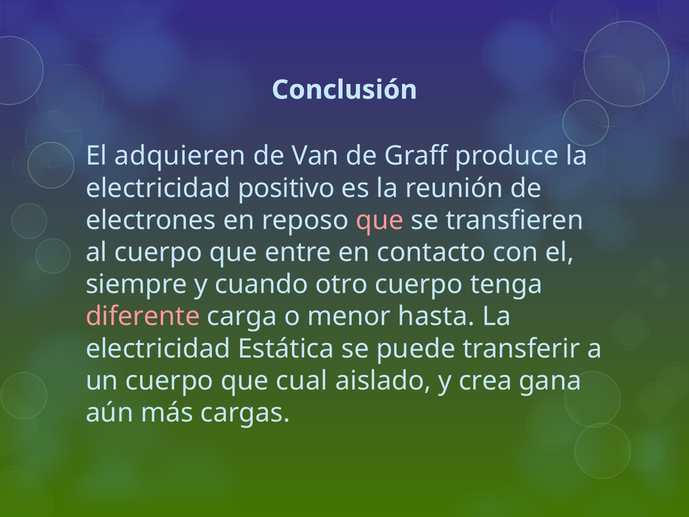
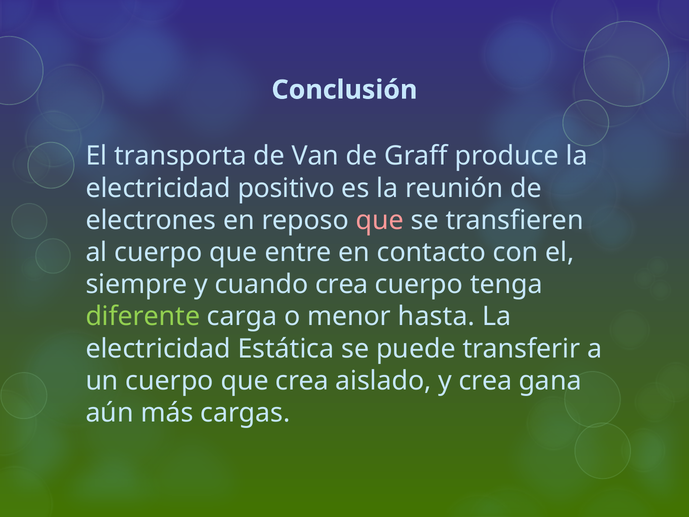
adquieren: adquieren -> transporta
cuando otro: otro -> crea
diferente colour: pink -> light green
que cual: cual -> crea
